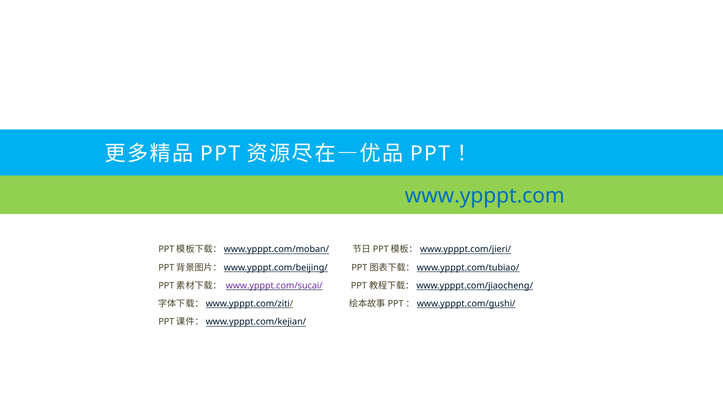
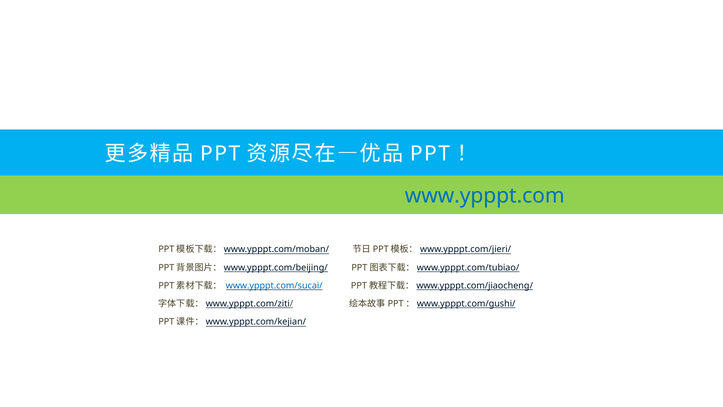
www.ypppt.com/sucai/ colour: purple -> blue
